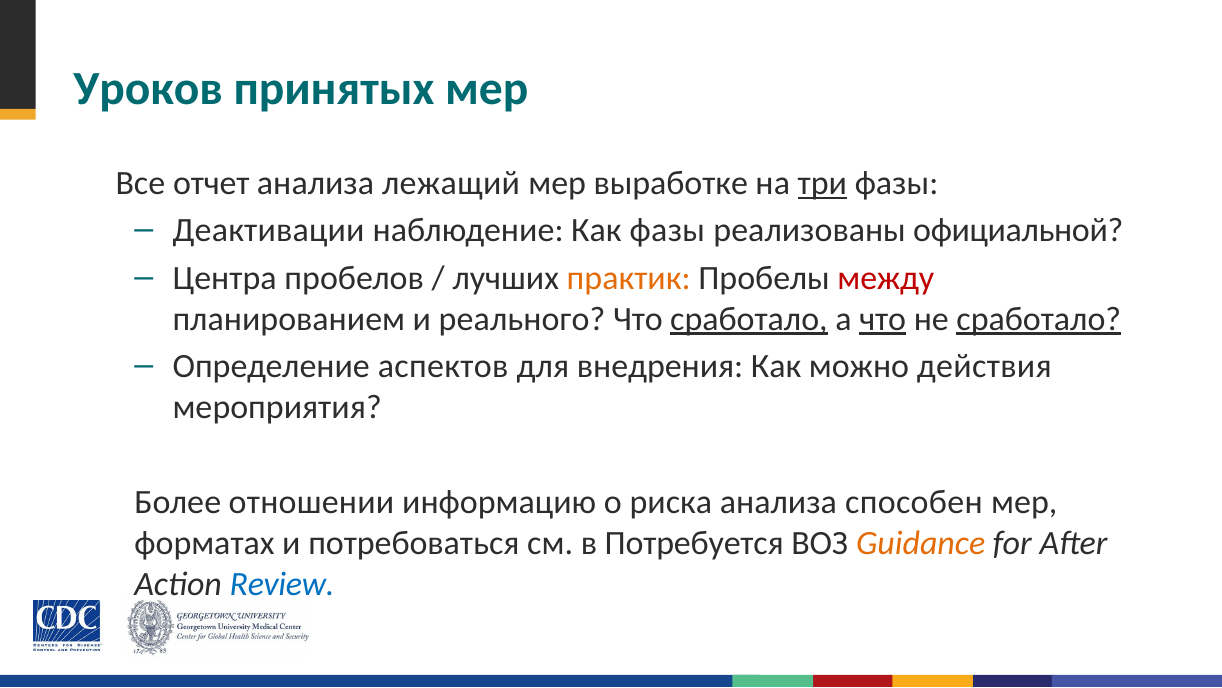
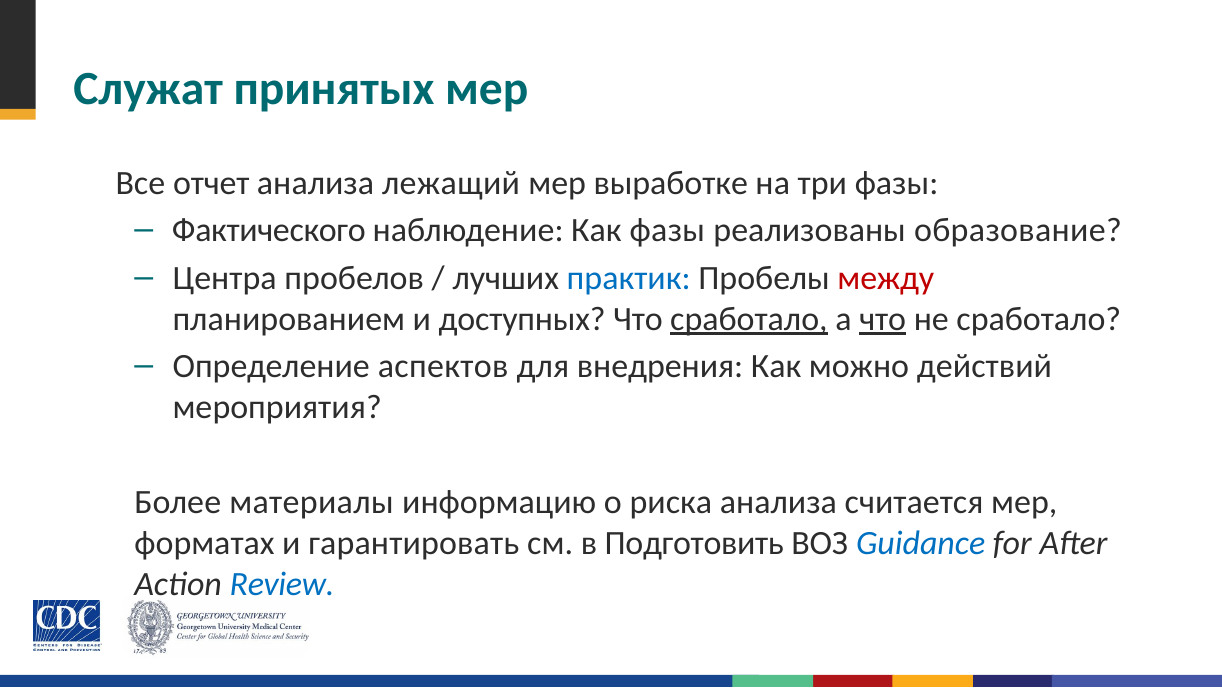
Уроков: Уроков -> Служат
три underline: present -> none
Деактивации: Деактивации -> Фактического
официальной: официальной -> образование
практик colour: orange -> blue
реального: реального -> доступных
сработало at (1039, 319) underline: present -> none
действия: действия -> действий
отношении: отношении -> материалы
способен: способен -> считается
потребоваться: потребоваться -> гарантировать
Потребуется: Потребуется -> Подготовить
Guidance colour: orange -> blue
